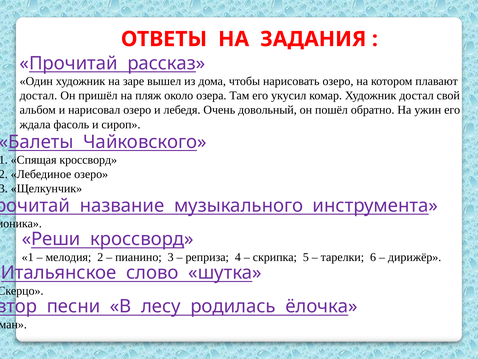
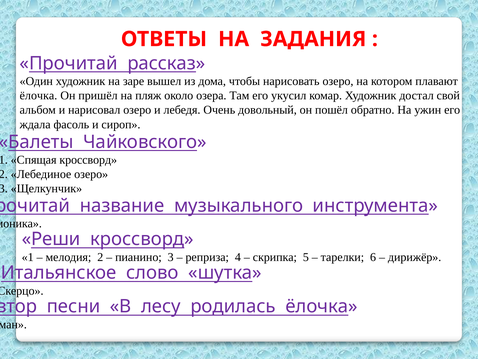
достал at (38, 96): достал -> ёлочка
